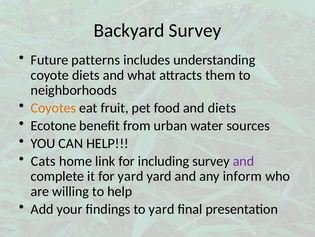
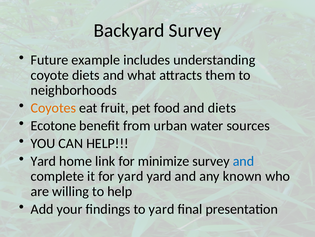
patterns: patterns -> example
Cats at (43, 161): Cats -> Yard
including: including -> minimize
and at (243, 161) colour: purple -> blue
inform: inform -> known
